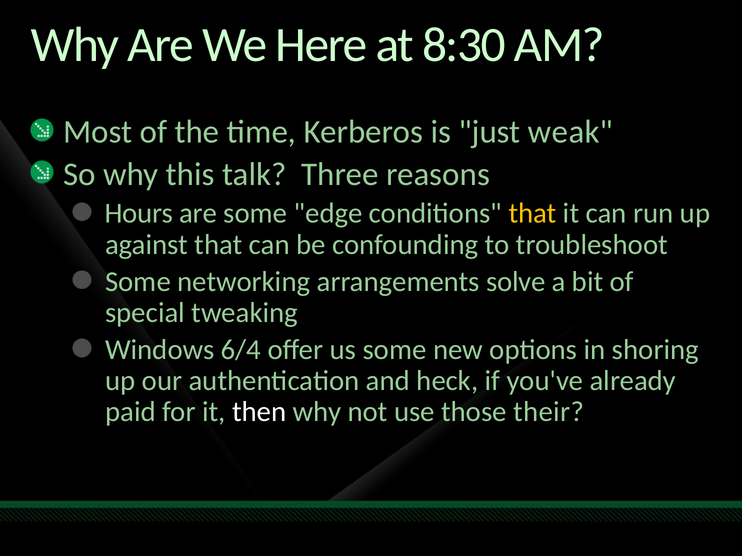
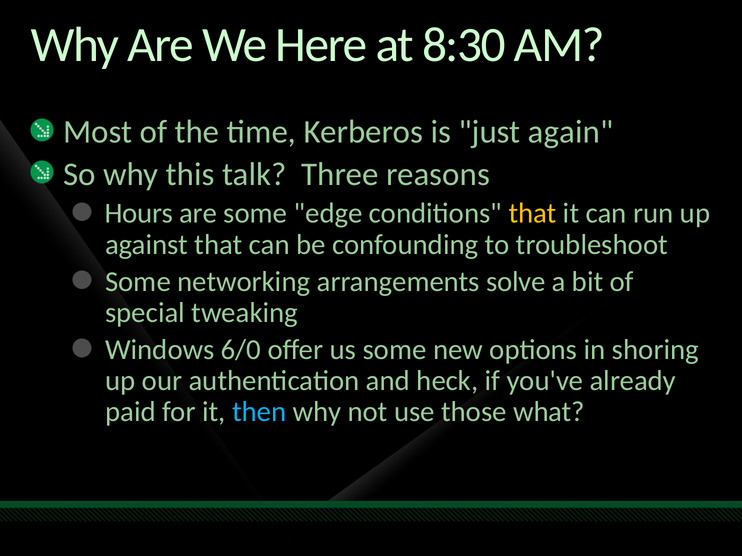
weak: weak -> again
6/4: 6/4 -> 6/0
then colour: white -> light blue
their: their -> what
